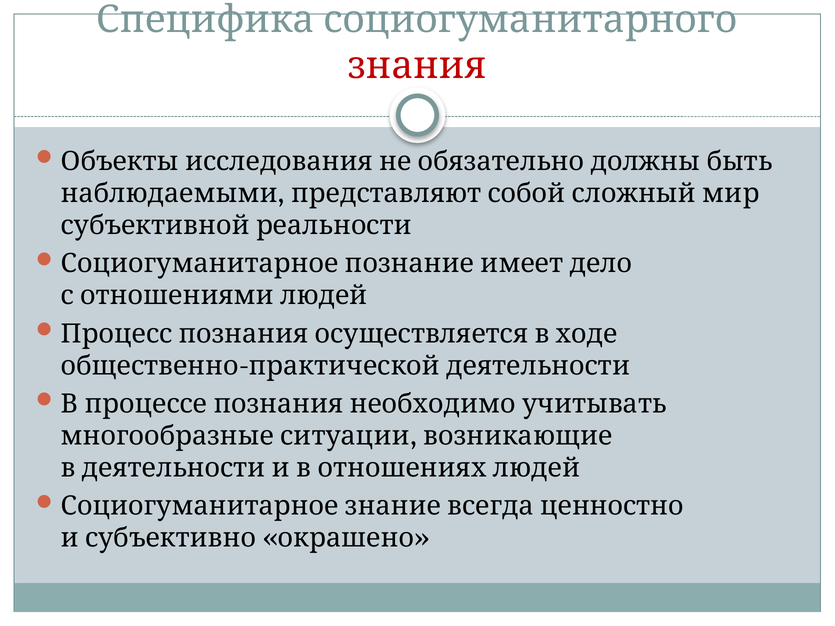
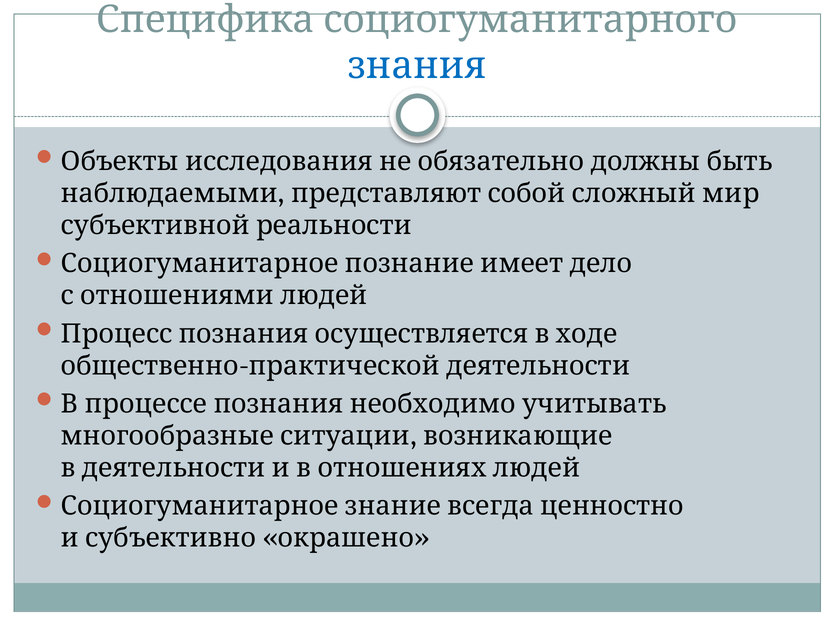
знания colour: red -> blue
